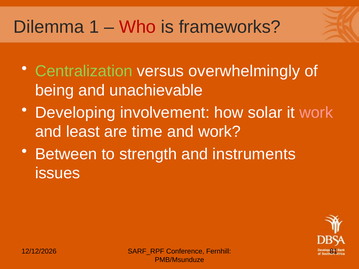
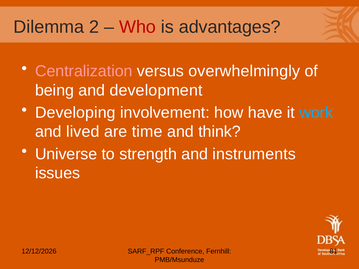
1: 1 -> 2
frameworks: frameworks -> advantages
Centralization colour: light green -> pink
unachievable: unachievable -> development
solar: solar -> have
work at (316, 113) colour: pink -> light blue
least: least -> lived
and work: work -> think
Between: Between -> Universe
